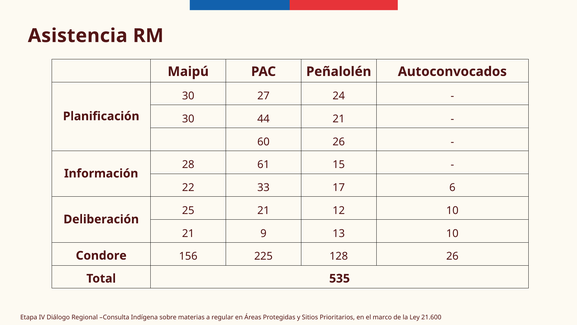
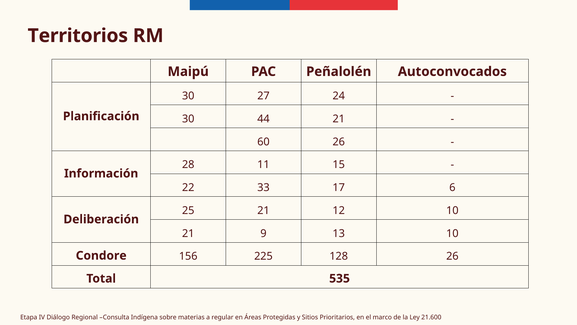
Asistencia: Asistencia -> Territorios
61: 61 -> 11
